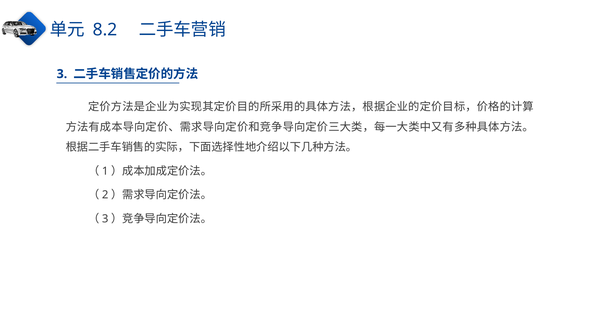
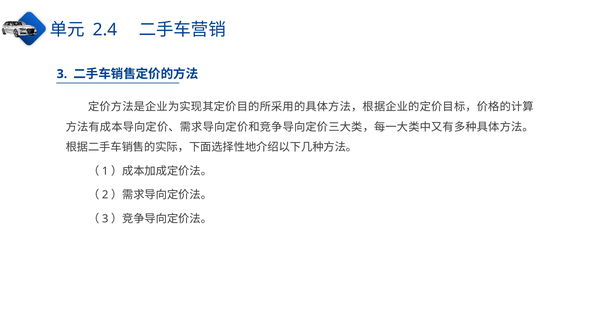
8.2: 8.2 -> 2.4
